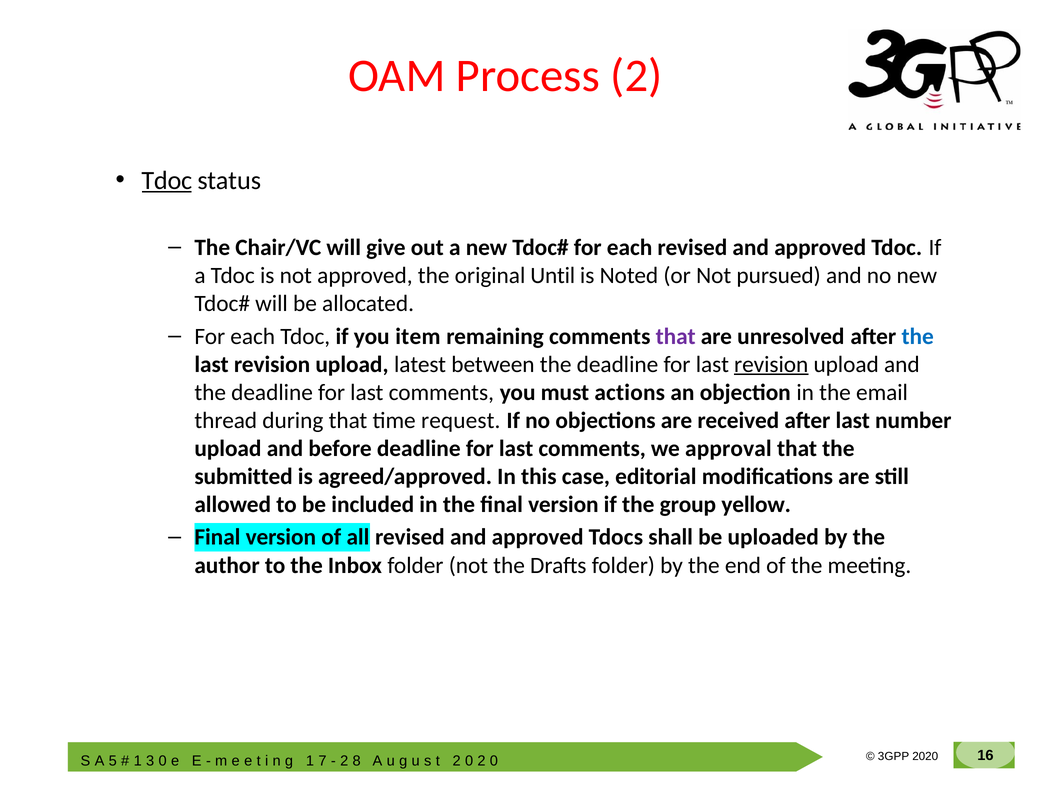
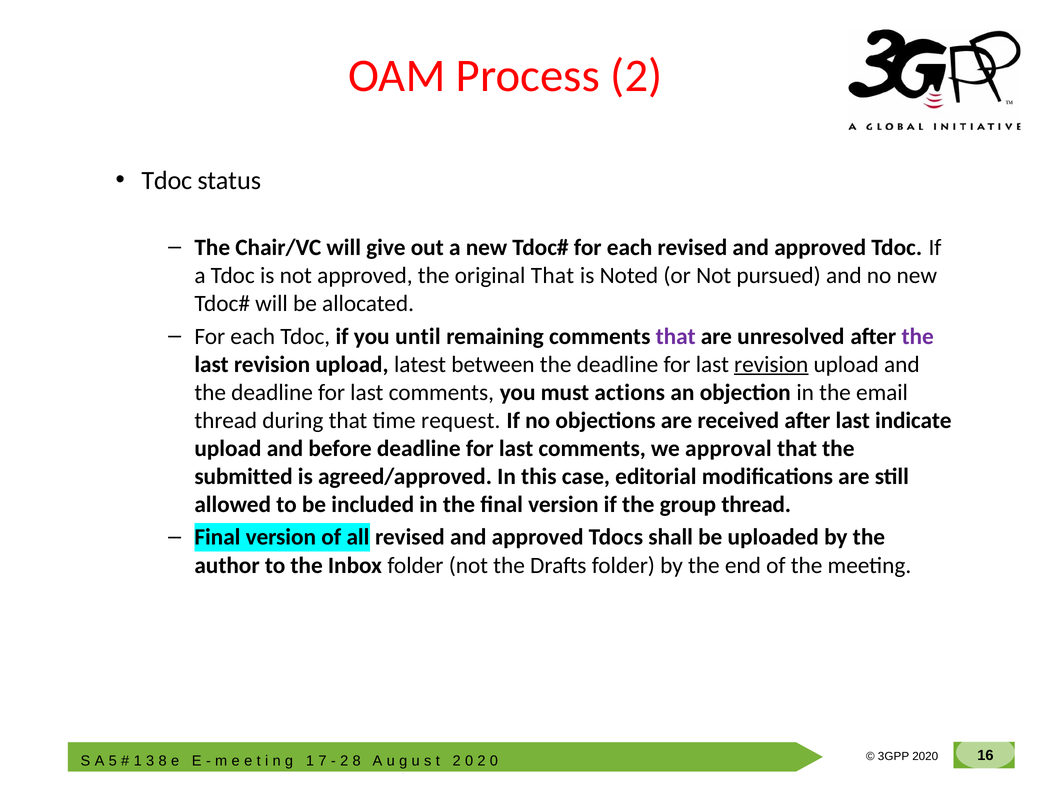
Tdoc at (167, 180) underline: present -> none
original Until: Until -> That
item: item -> until
the at (918, 336) colour: blue -> purple
number: number -> indicate
group yellow: yellow -> thread
0 at (163, 760): 0 -> 8
